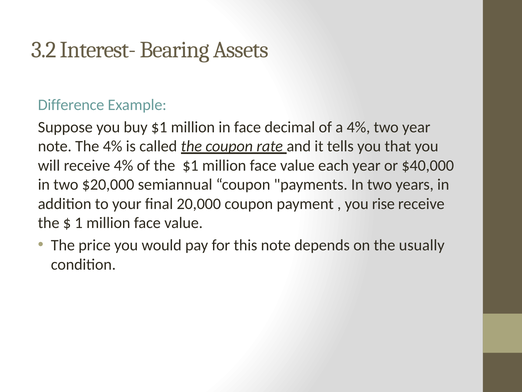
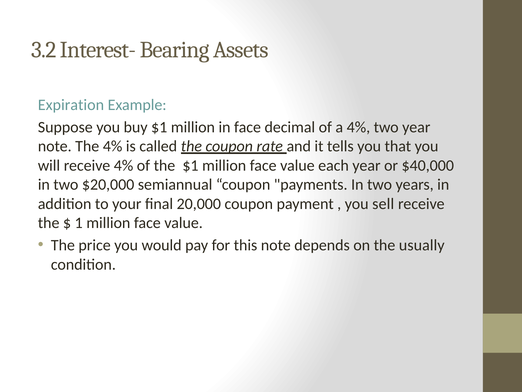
Difference: Difference -> Expiration
rise: rise -> sell
